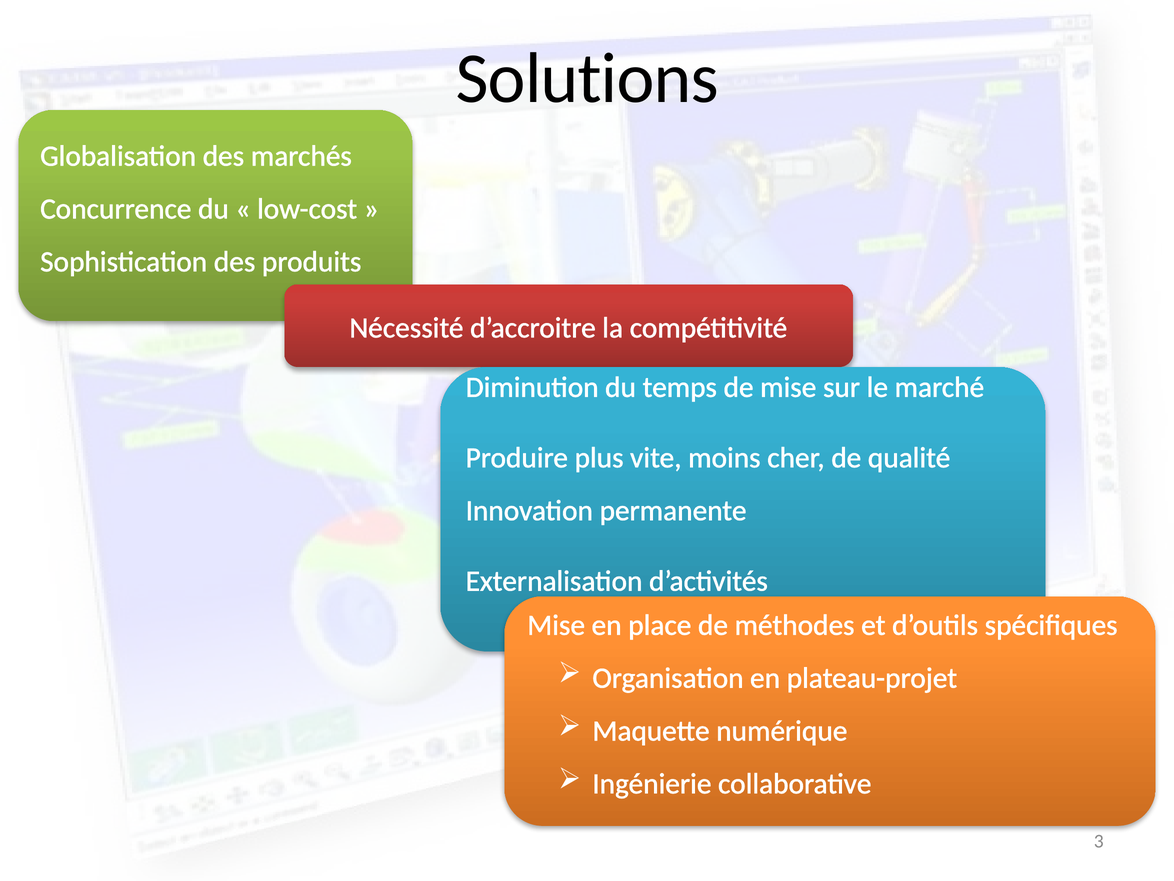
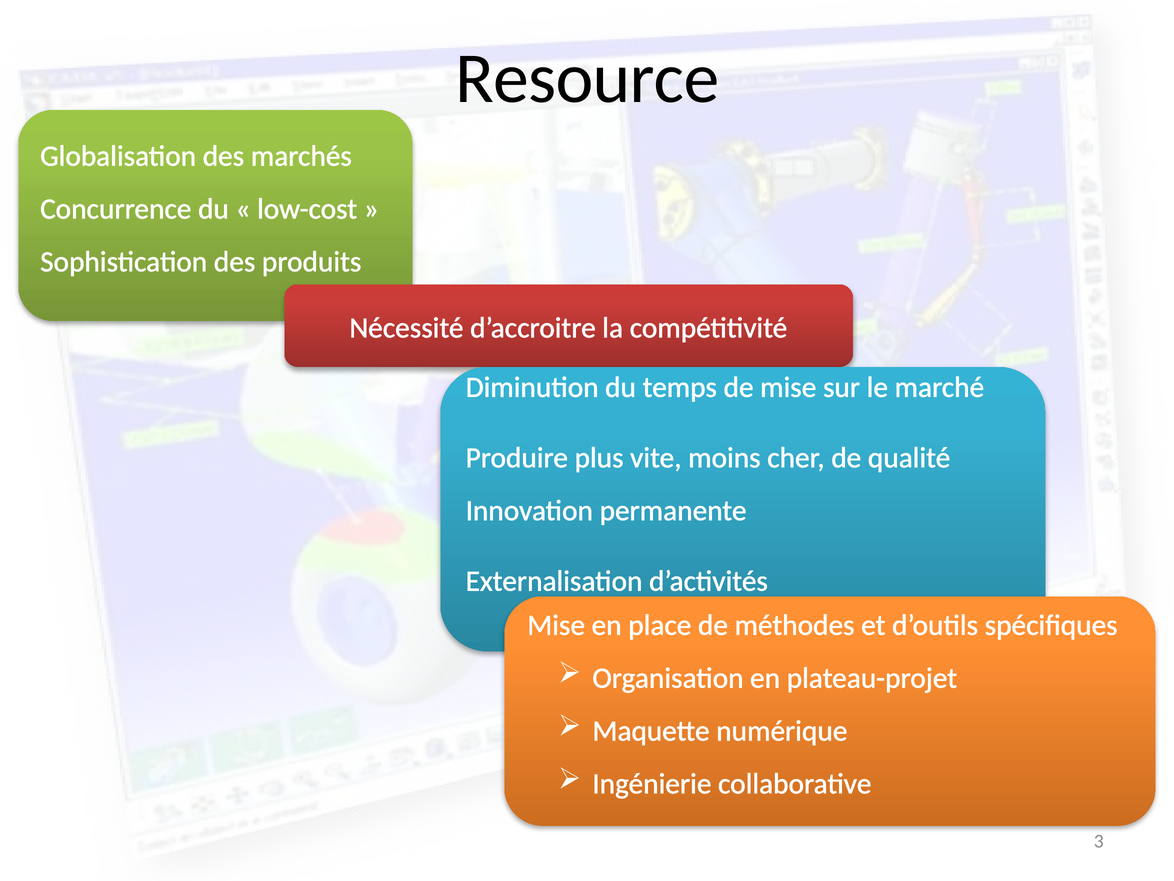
Solutions: Solutions -> Resource
